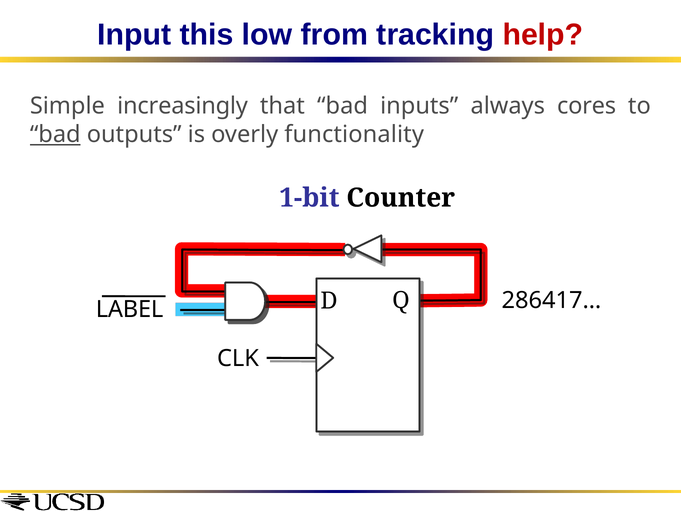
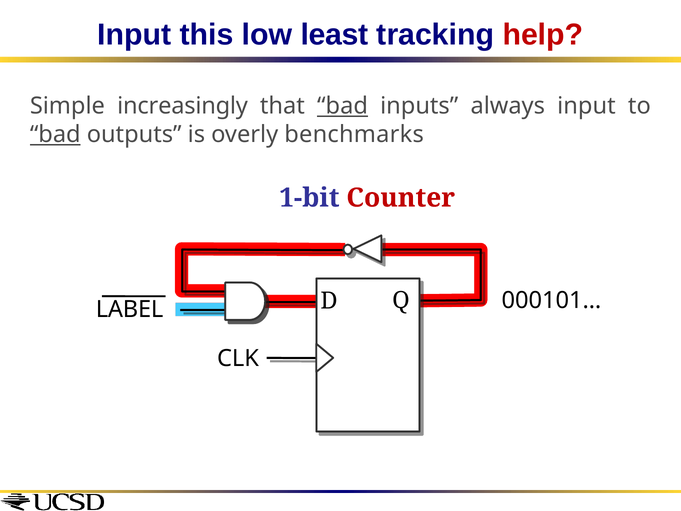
from: from -> least
bad at (343, 106) underline: none -> present
always cores: cores -> input
functionality: functionality -> benchmarks
Counter colour: black -> red
286417…: 286417… -> 000101…
